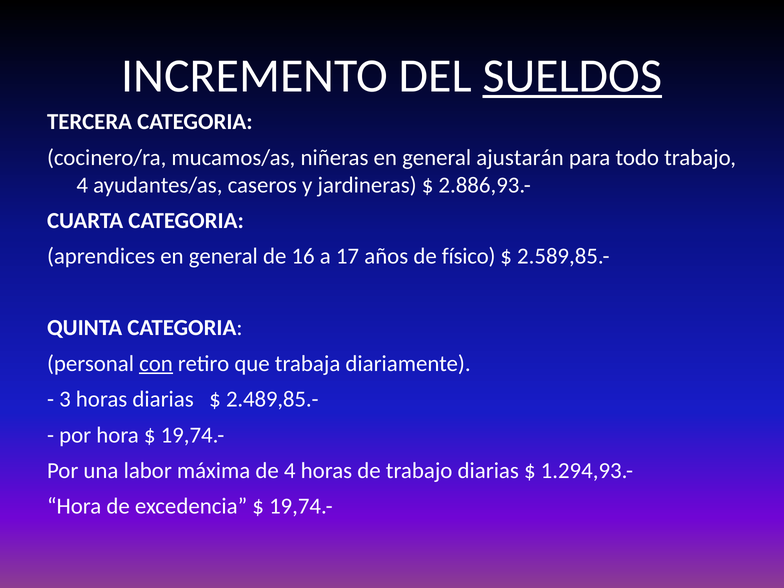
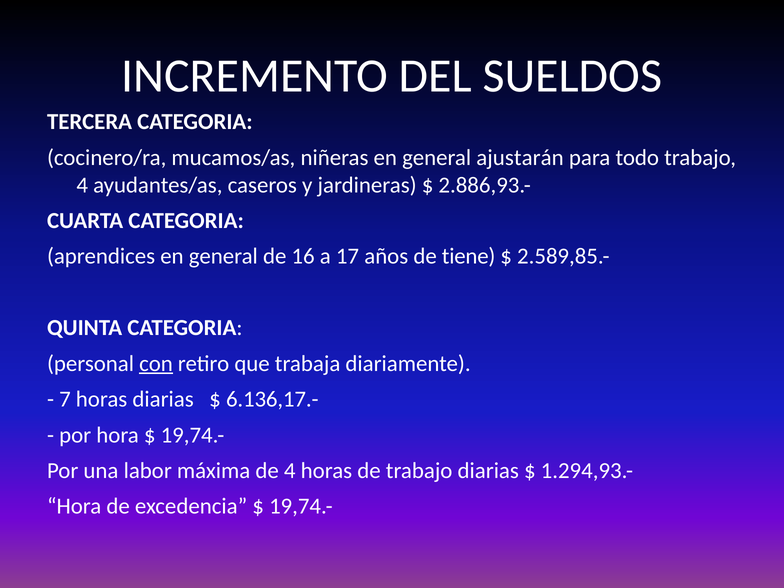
SUELDOS underline: present -> none
físico: físico -> tiene
3: 3 -> 7
2.489,85.-: 2.489,85.- -> 6.136,17.-
